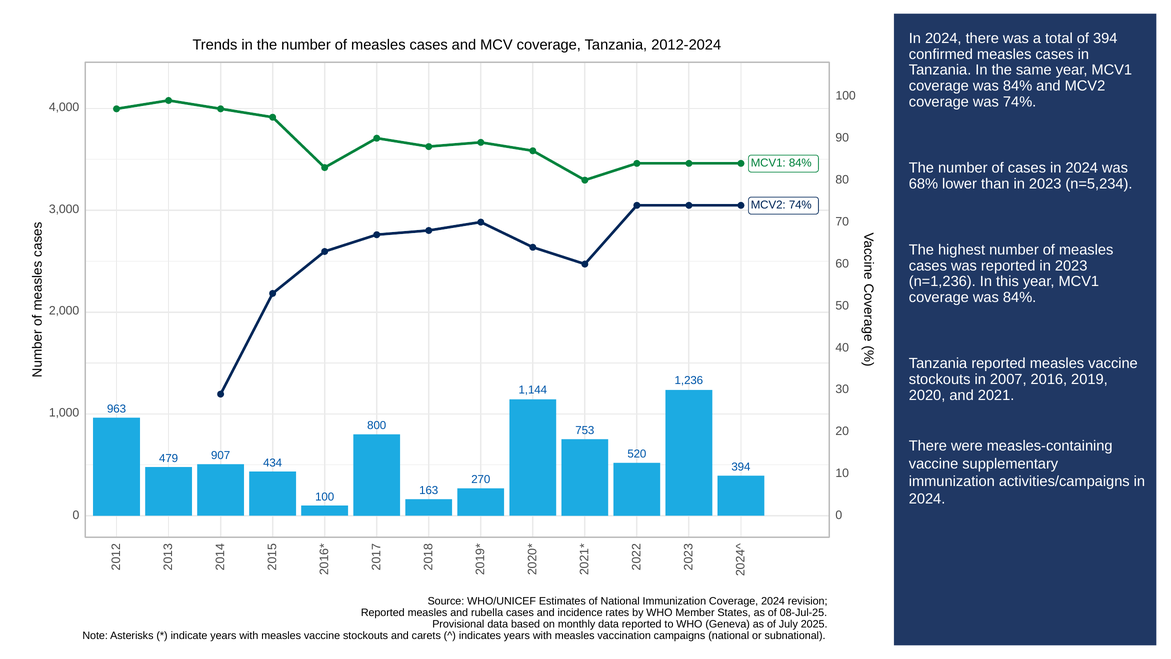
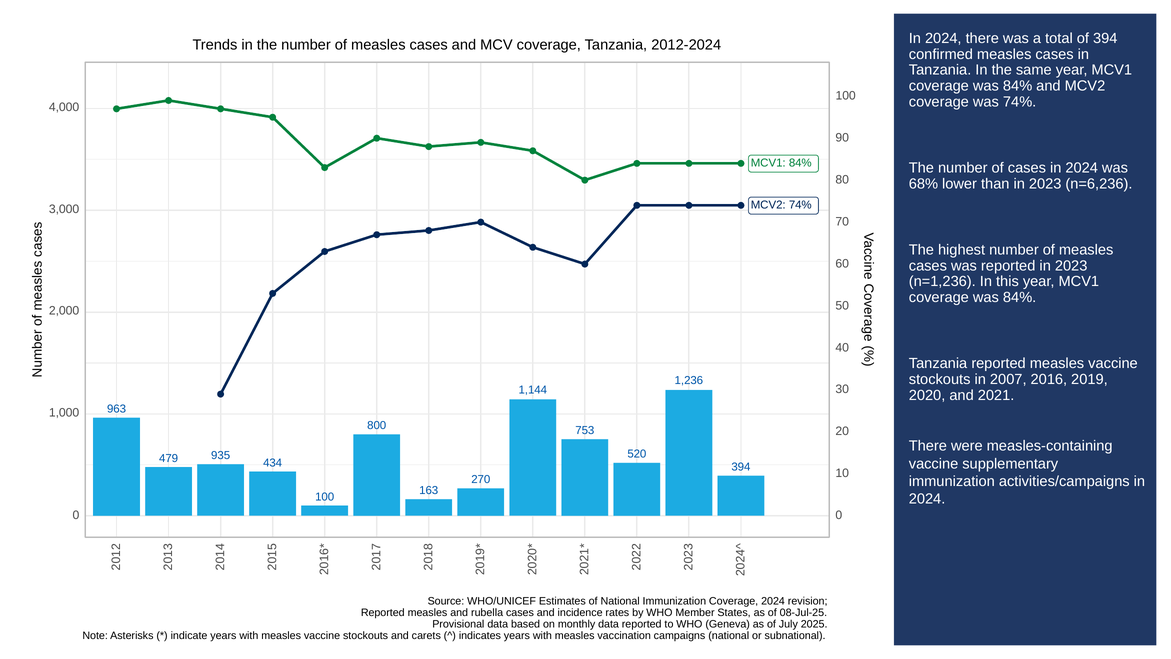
n=5,234: n=5,234 -> n=6,236
907: 907 -> 935
